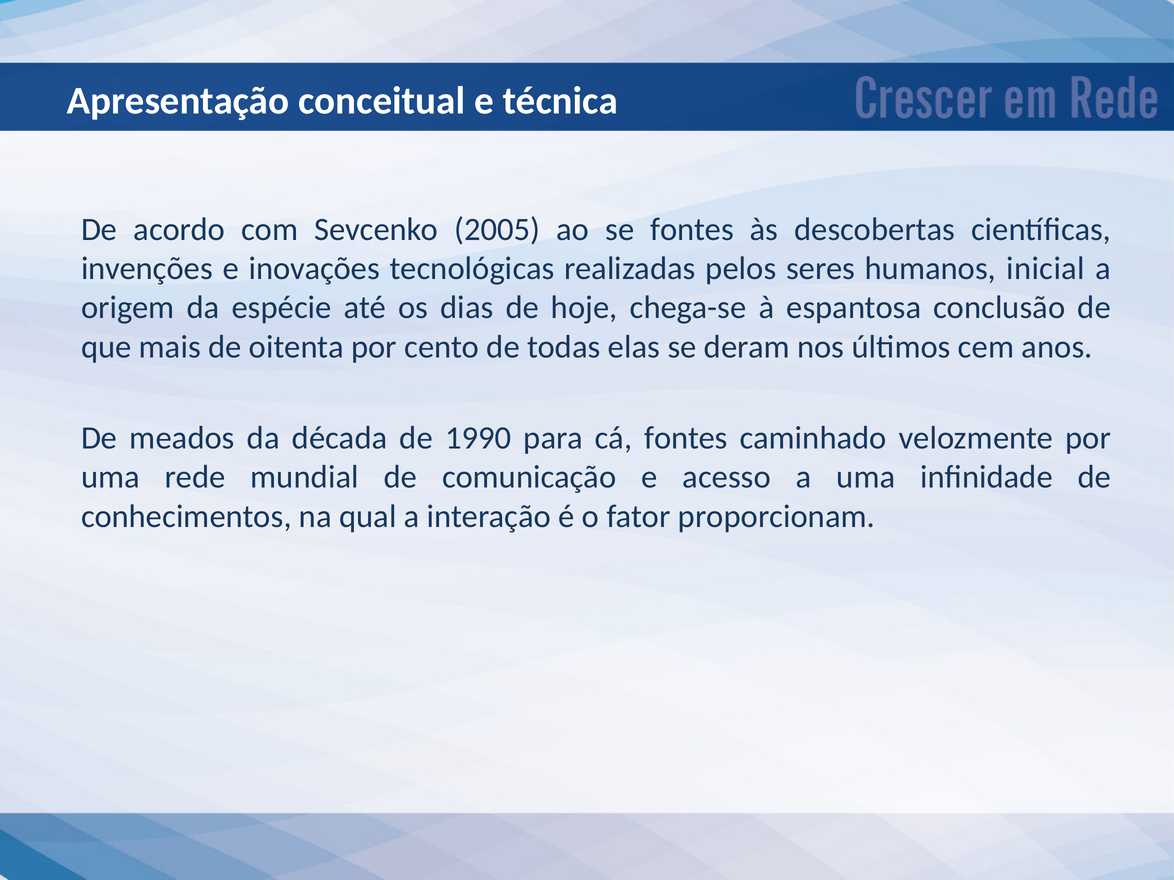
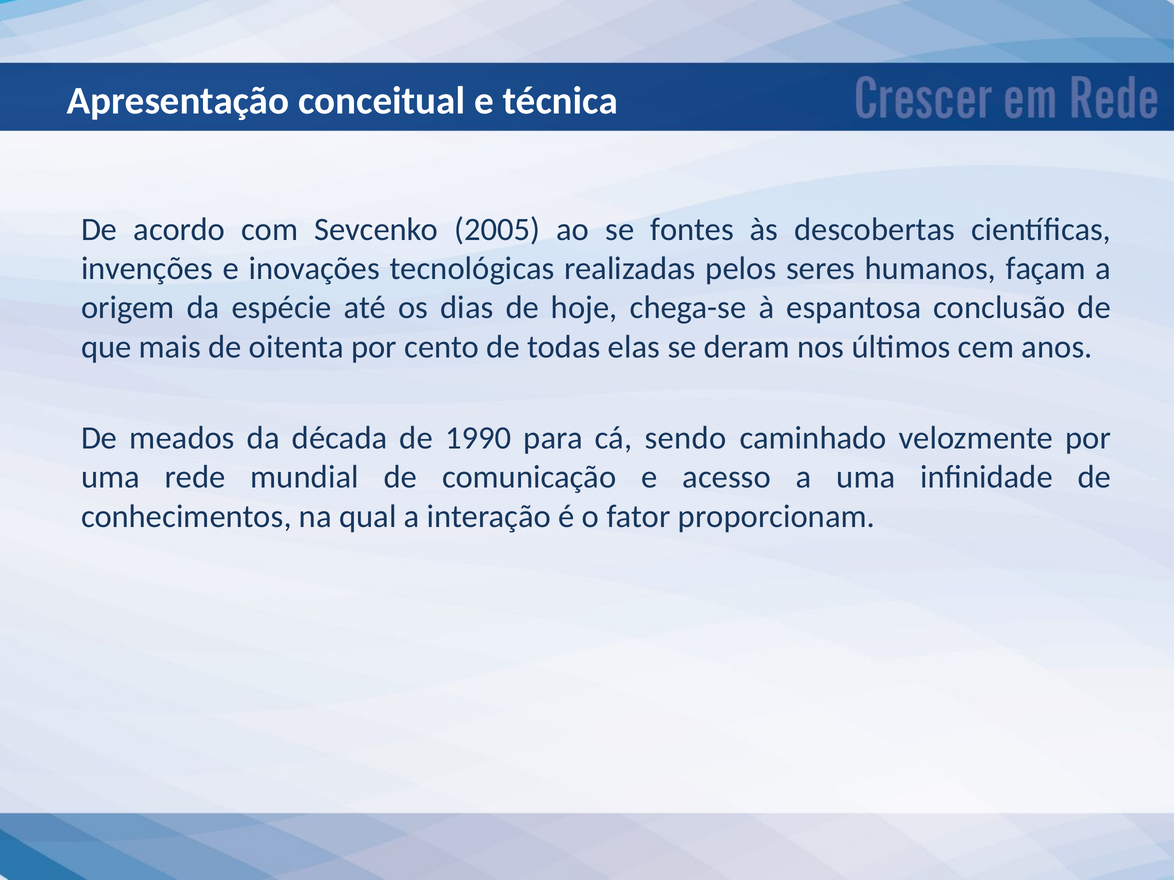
inicial: inicial -> façam
cá fontes: fontes -> sendo
